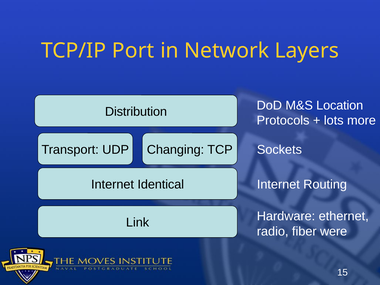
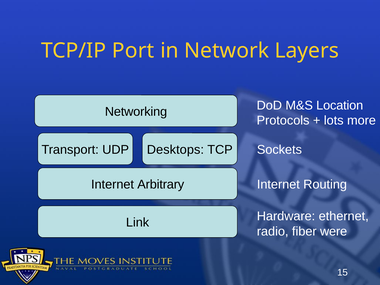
Distribution: Distribution -> Networking
Changing: Changing -> Desktops
Identical: Identical -> Arbitrary
